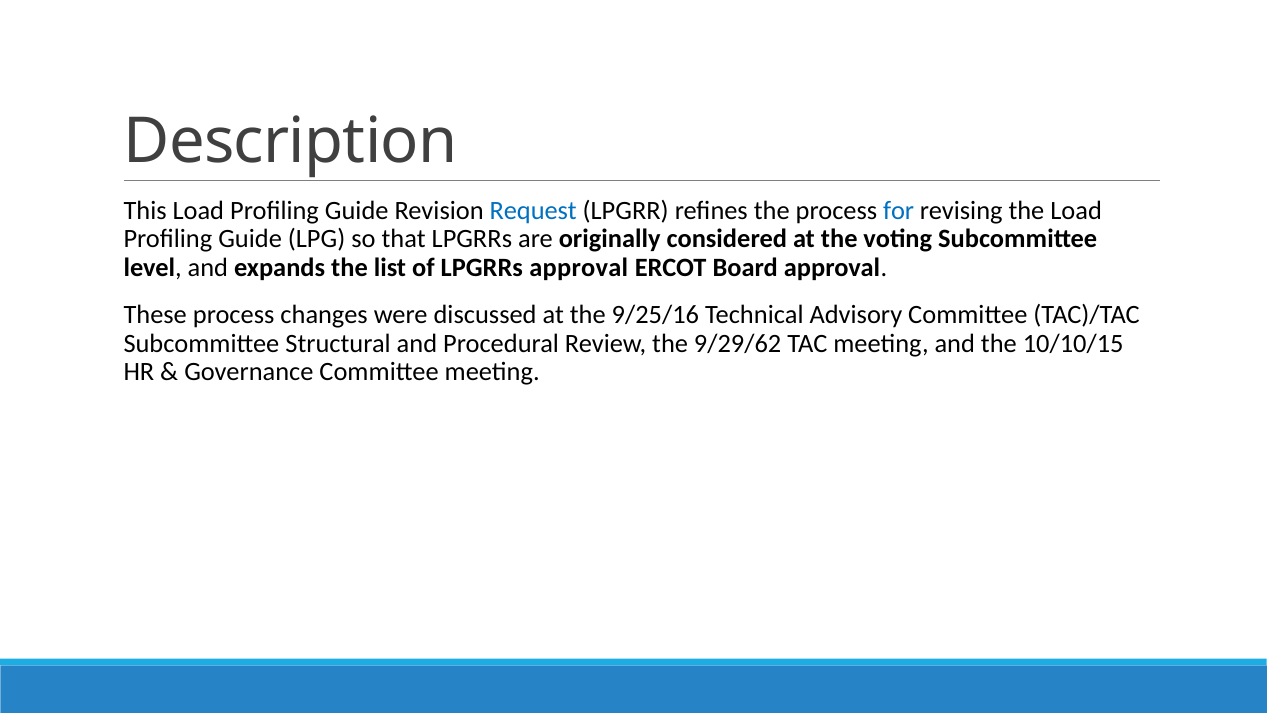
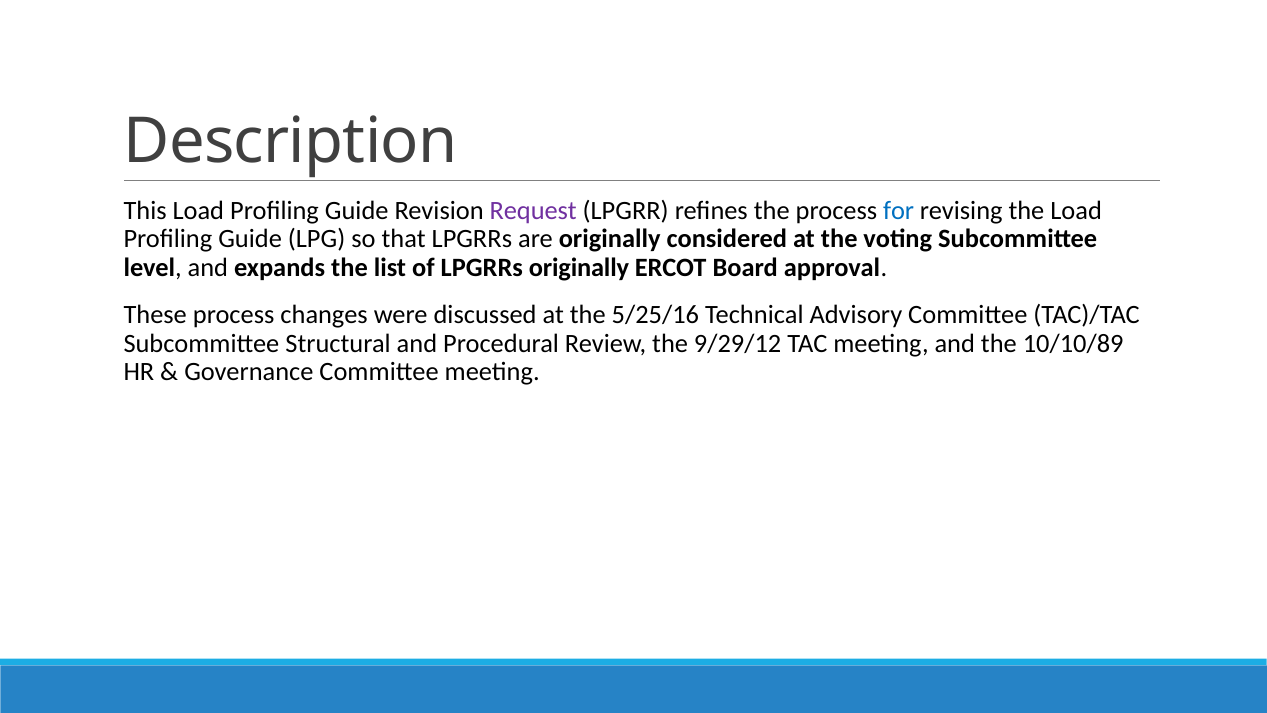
Request colour: blue -> purple
LPGRRs approval: approval -> originally
9/25/16: 9/25/16 -> 5/25/16
9/29/62: 9/29/62 -> 9/29/12
10/10/15: 10/10/15 -> 10/10/89
